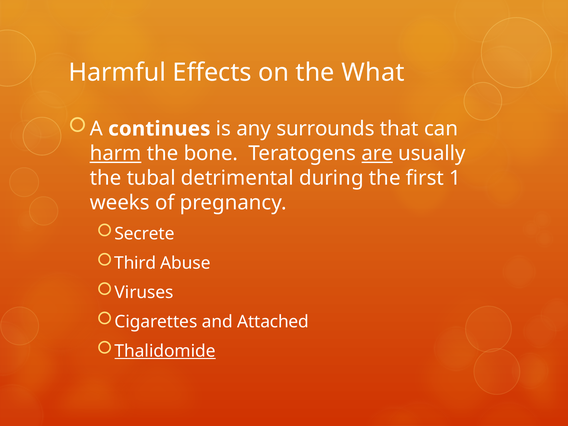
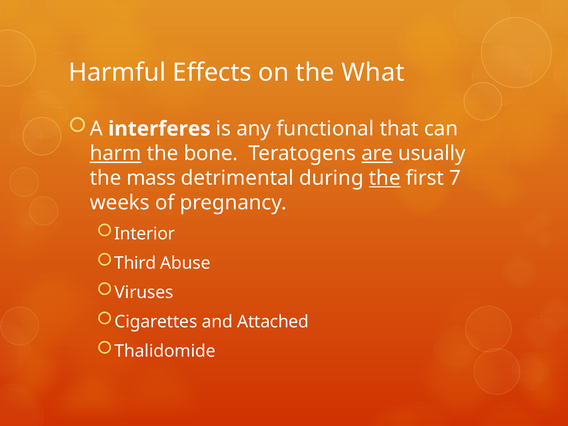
continues: continues -> interferes
surrounds: surrounds -> functional
tubal: tubal -> mass
the at (385, 178) underline: none -> present
1: 1 -> 7
Secrete: Secrete -> Interior
Thalidomide underline: present -> none
